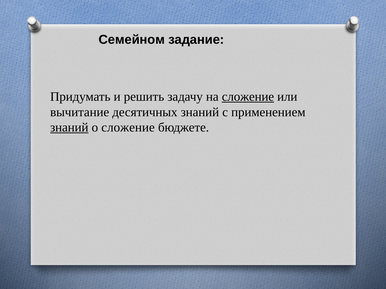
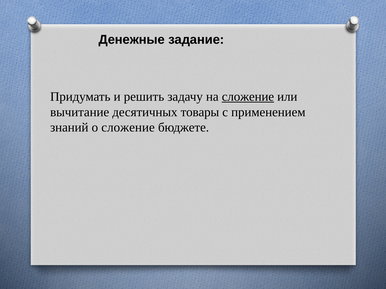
Семейном: Семейном -> Денежные
десятичных знаний: знаний -> товары
знаний at (69, 128) underline: present -> none
